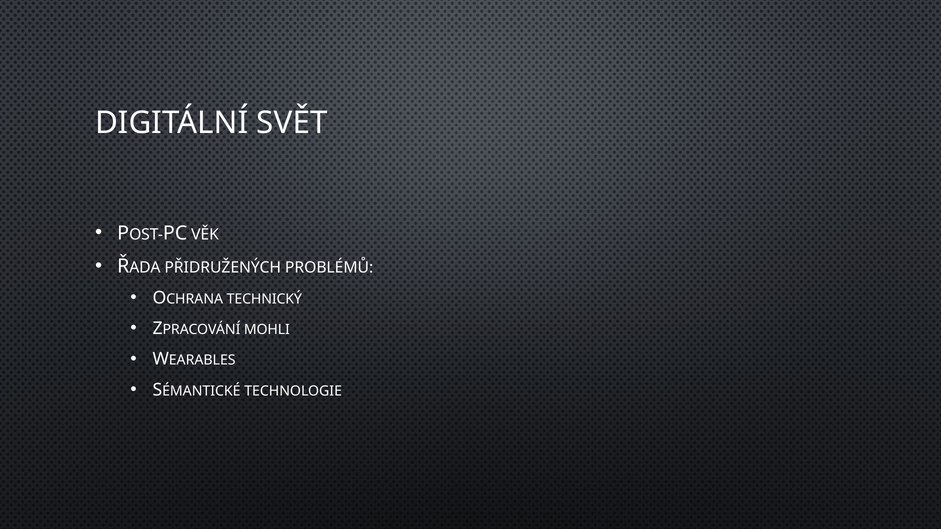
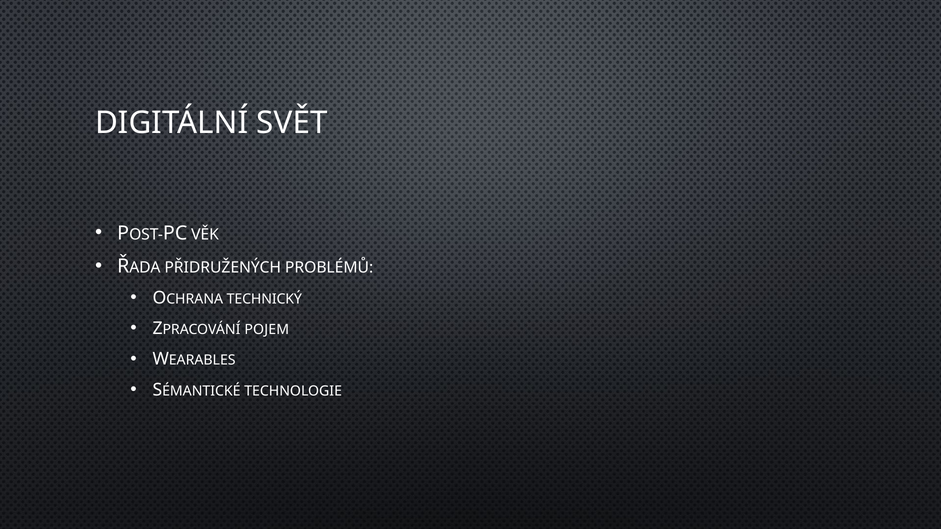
MOHLI: MOHLI -> POJEM
